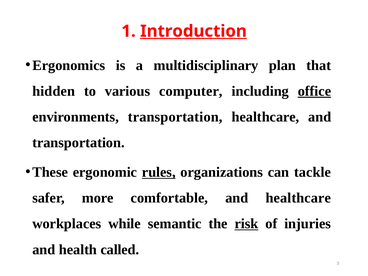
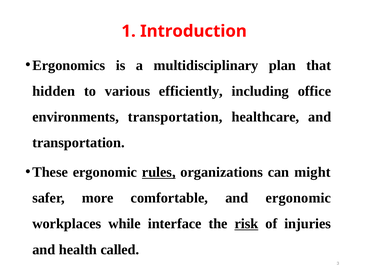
Introduction underline: present -> none
computer: computer -> efficiently
office underline: present -> none
tackle: tackle -> might
and healthcare: healthcare -> ergonomic
semantic: semantic -> interface
